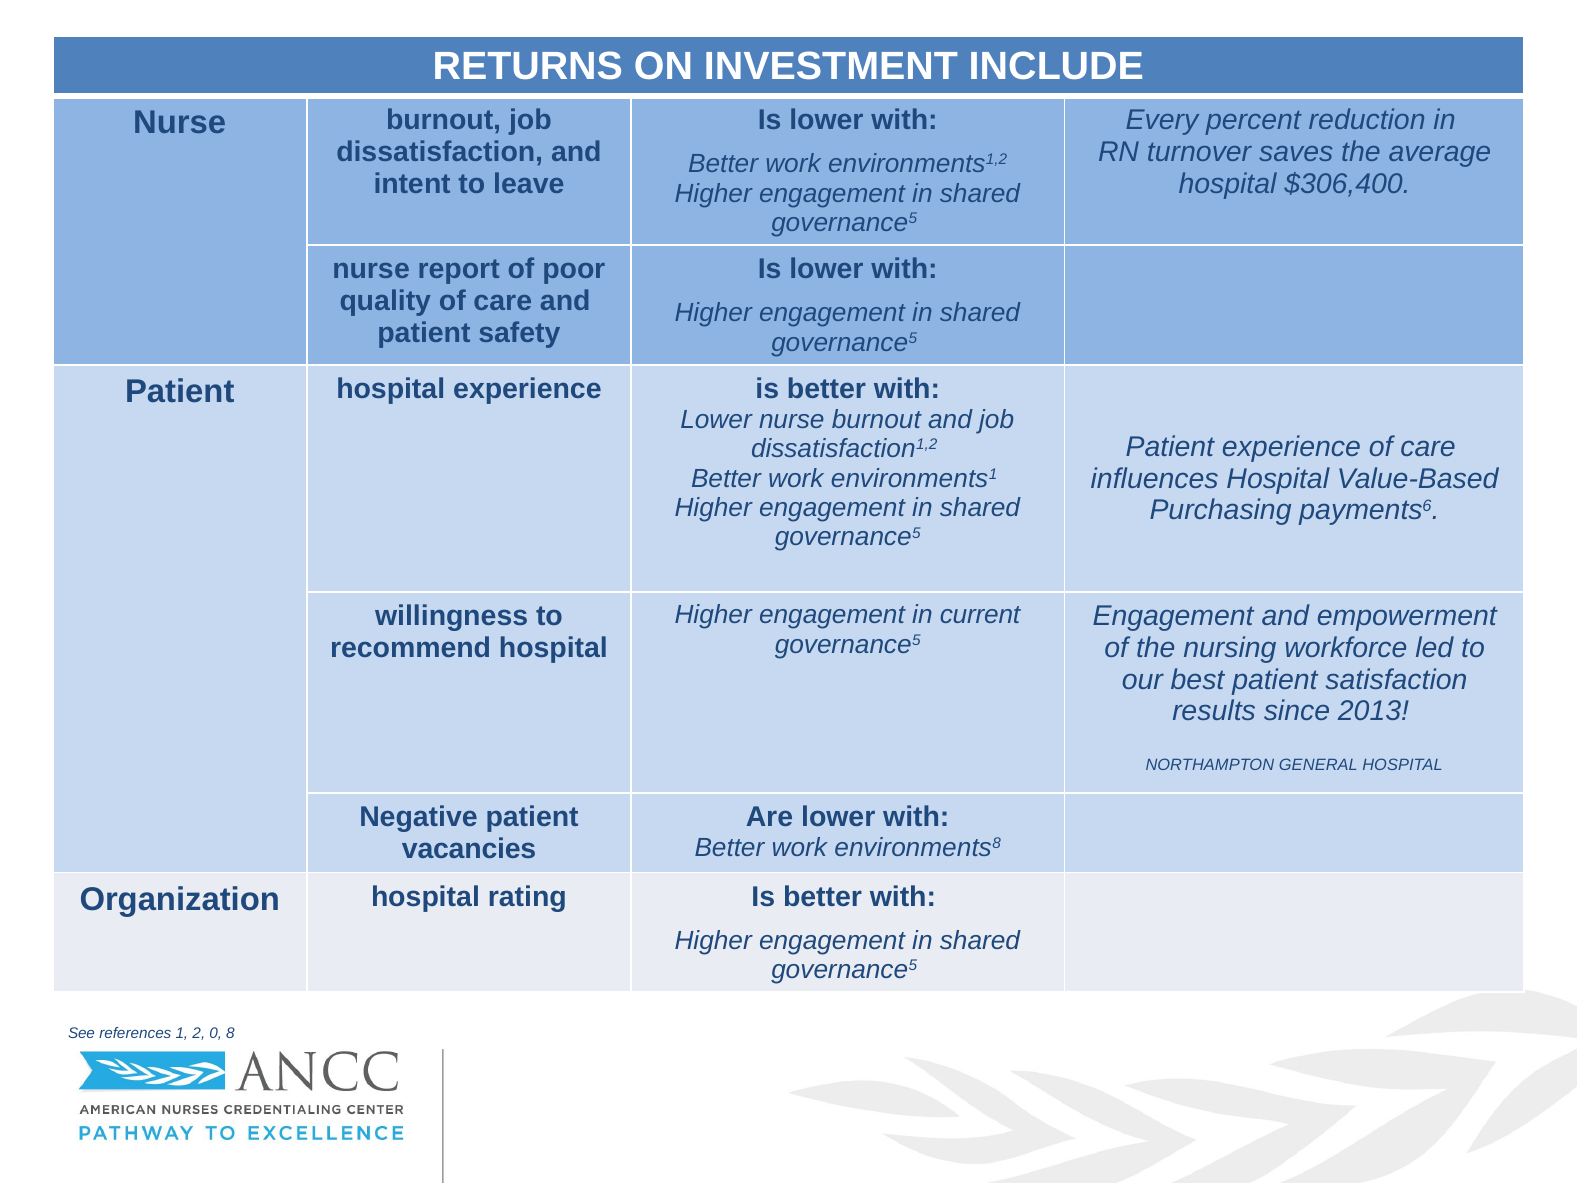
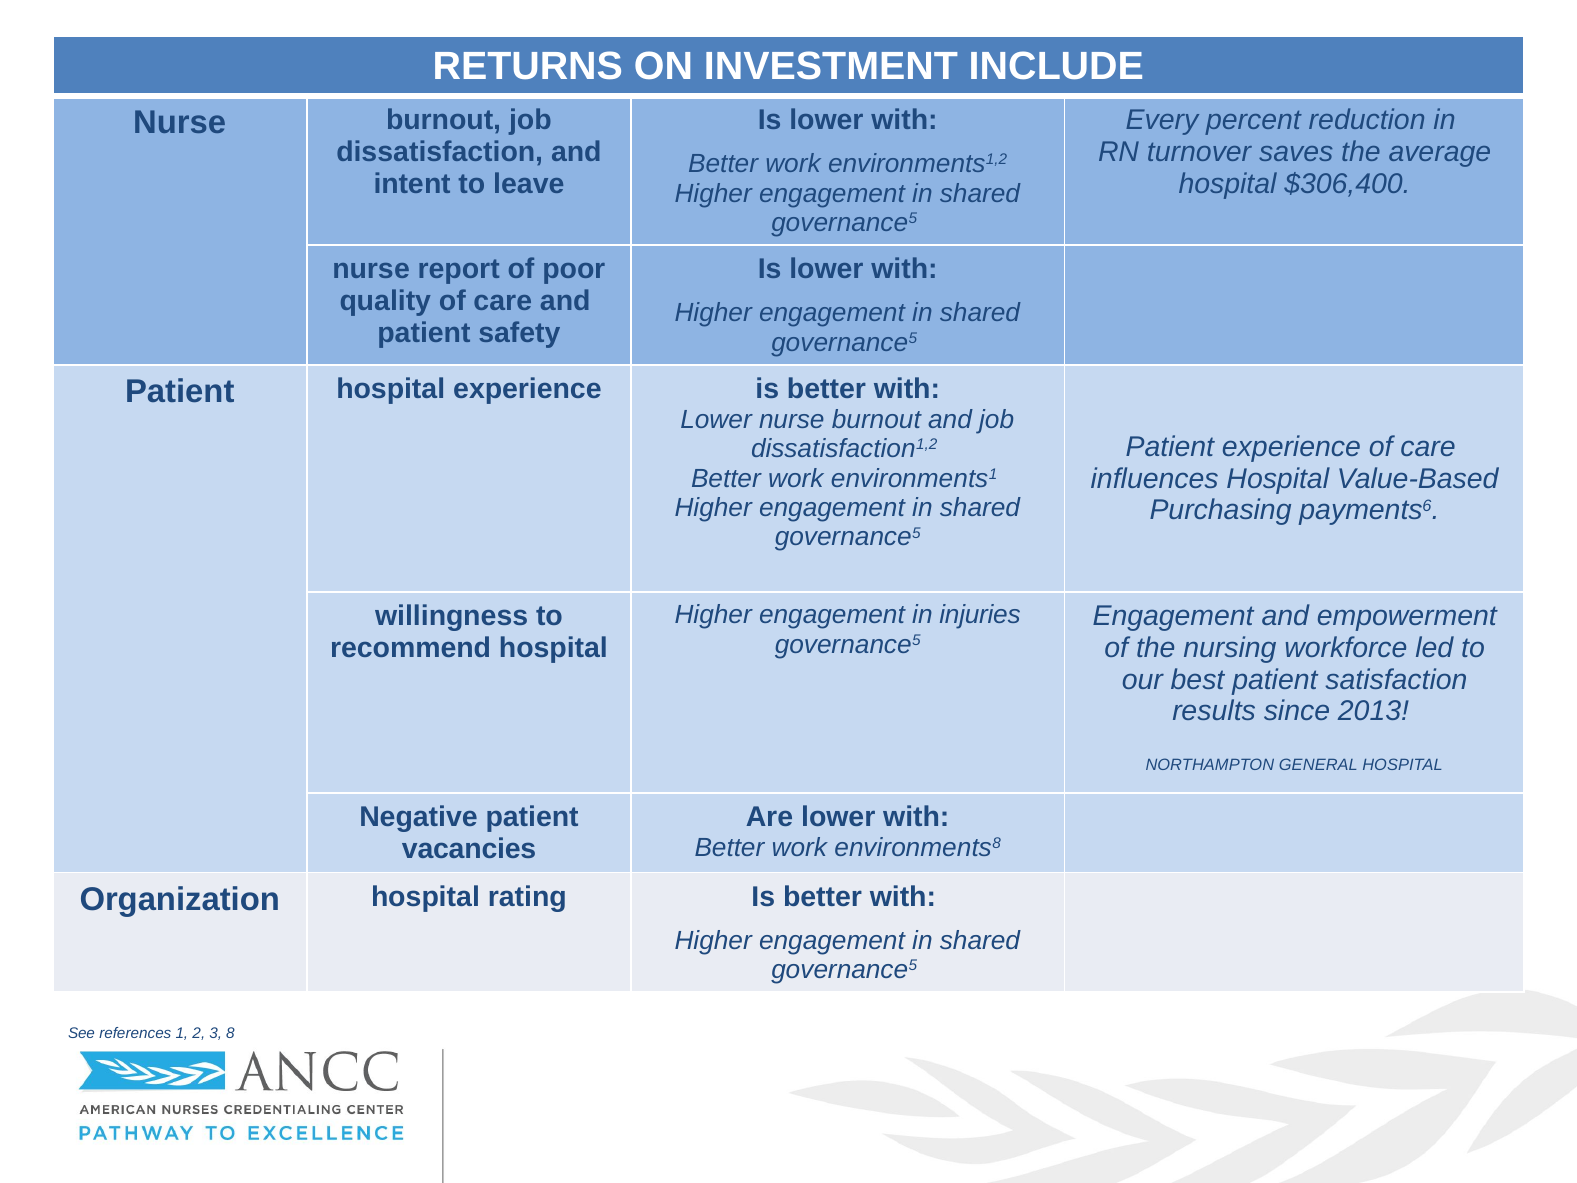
current: current -> injuries
0: 0 -> 3
